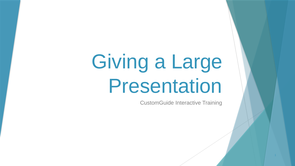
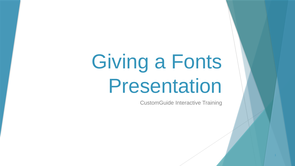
Large: Large -> Fonts
